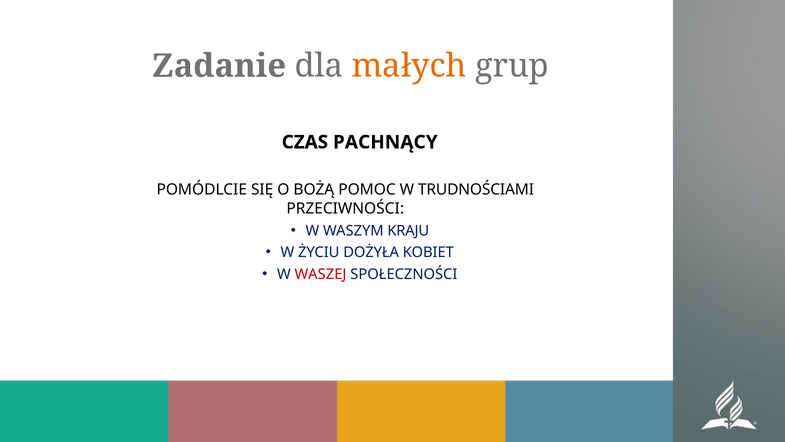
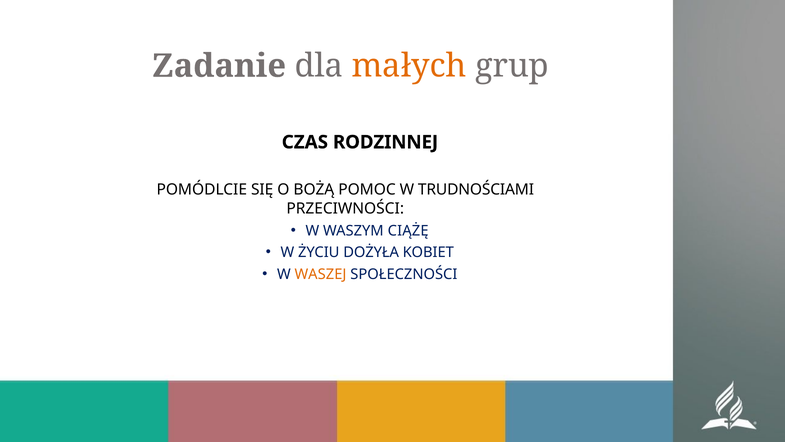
PACHNĄCY: PACHNĄCY -> RODZINNEJ
KRAJU: KRAJU -> CIĄŻĘ
WASZEJ colour: red -> orange
